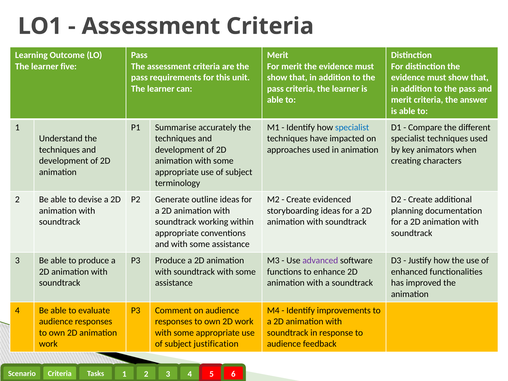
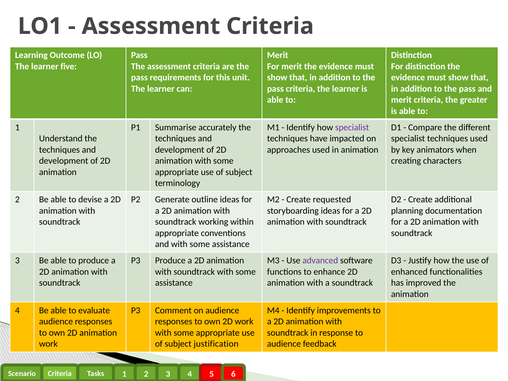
answer: answer -> greater
specialist at (352, 127) colour: blue -> purple
evidenced: evidenced -> requested
